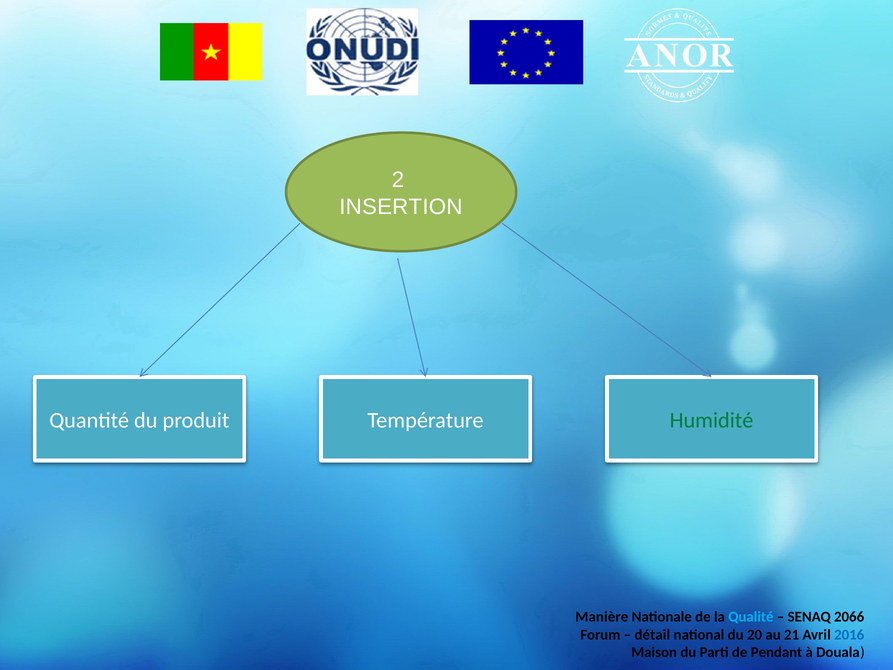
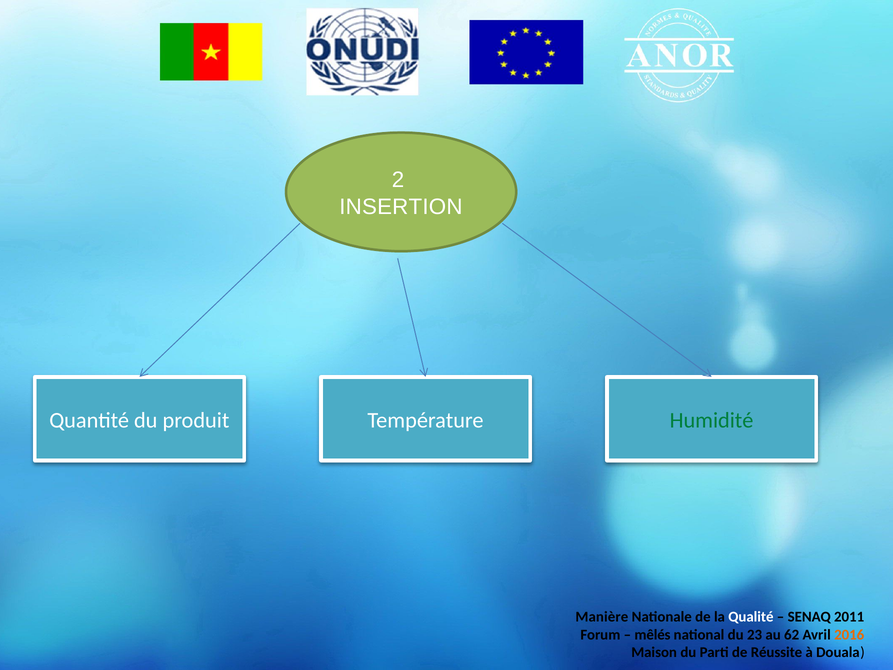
Qualité colour: light blue -> white
2066: 2066 -> 2011
détail: détail -> mêlés
20: 20 -> 23
21: 21 -> 62
2016 colour: blue -> orange
Pendant: Pendant -> Réussite
